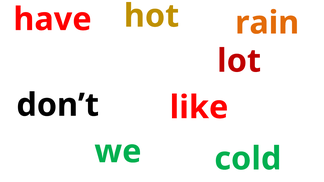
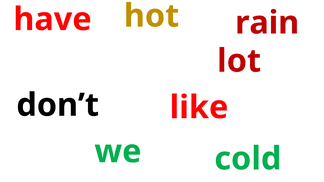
rain colour: orange -> red
